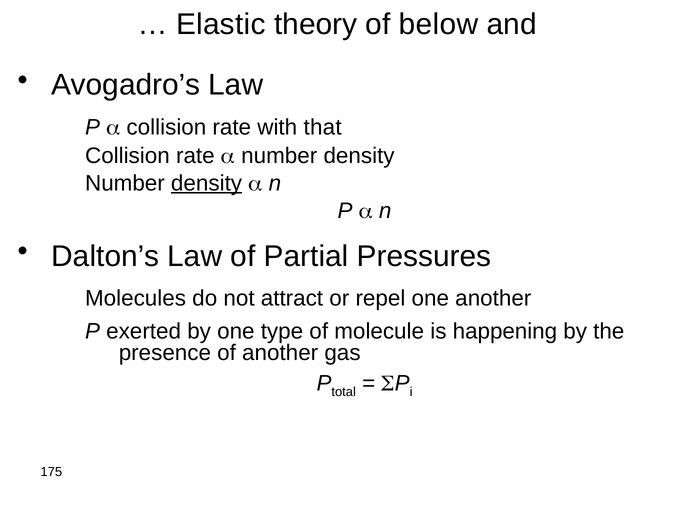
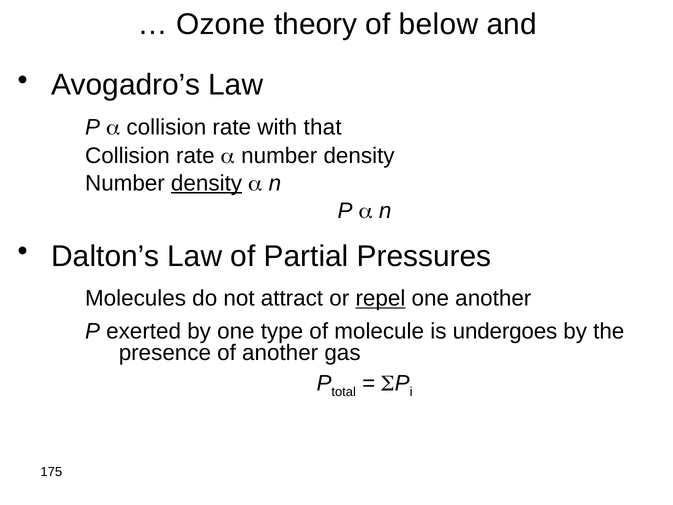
Elastic: Elastic -> Ozone
repel underline: none -> present
happening: happening -> undergoes
